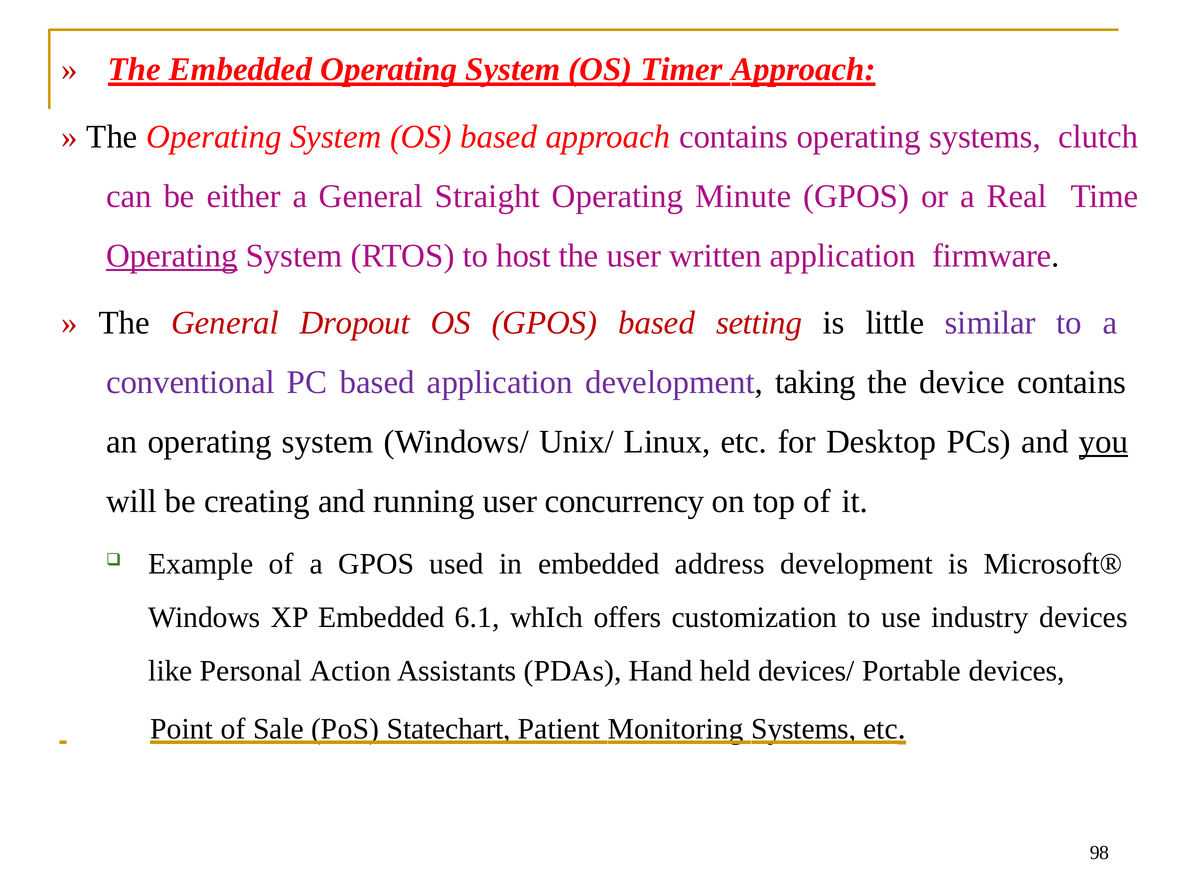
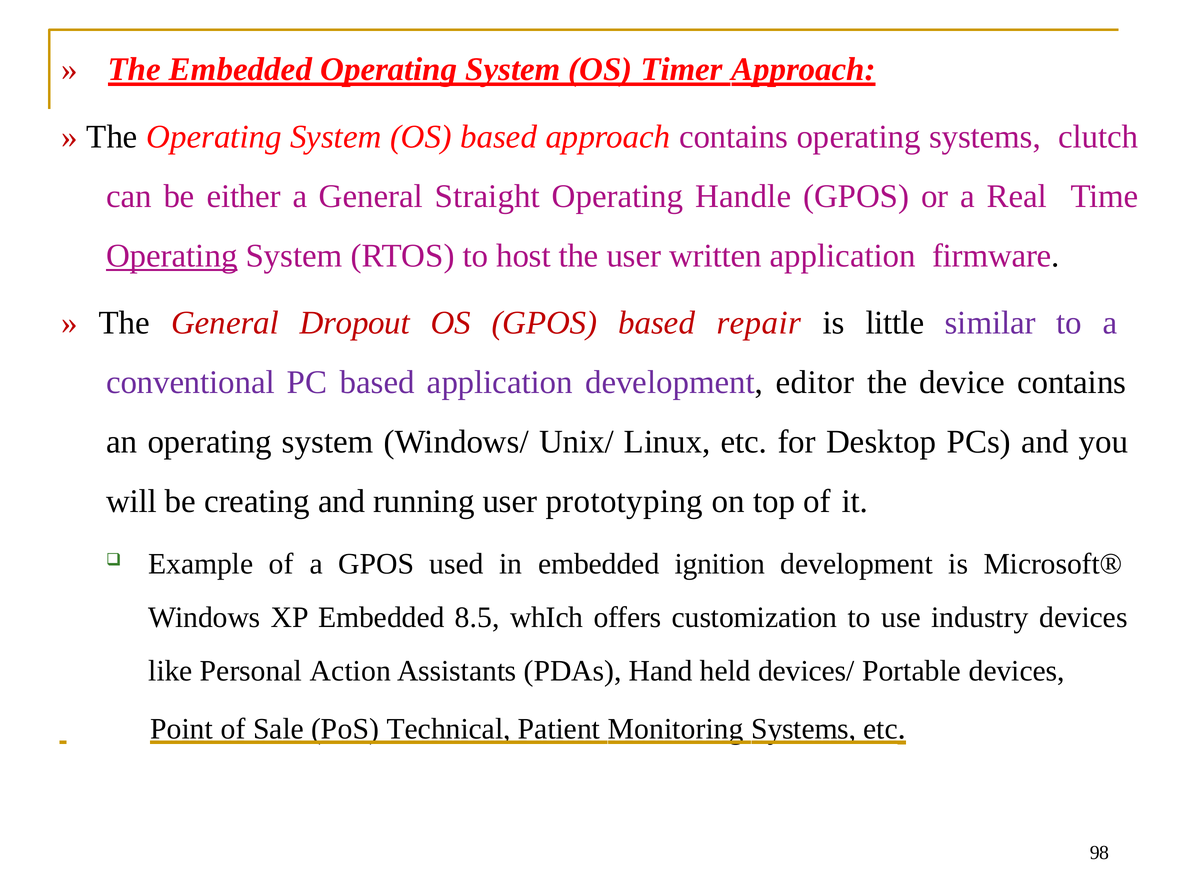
Minute: Minute -> Handle
setting: setting -> repair
taking: taking -> editor
you underline: present -> none
concurrency: concurrency -> prototyping
address: address -> ignition
6.1: 6.1 -> 8.5
Statechart: Statechart -> Technical
